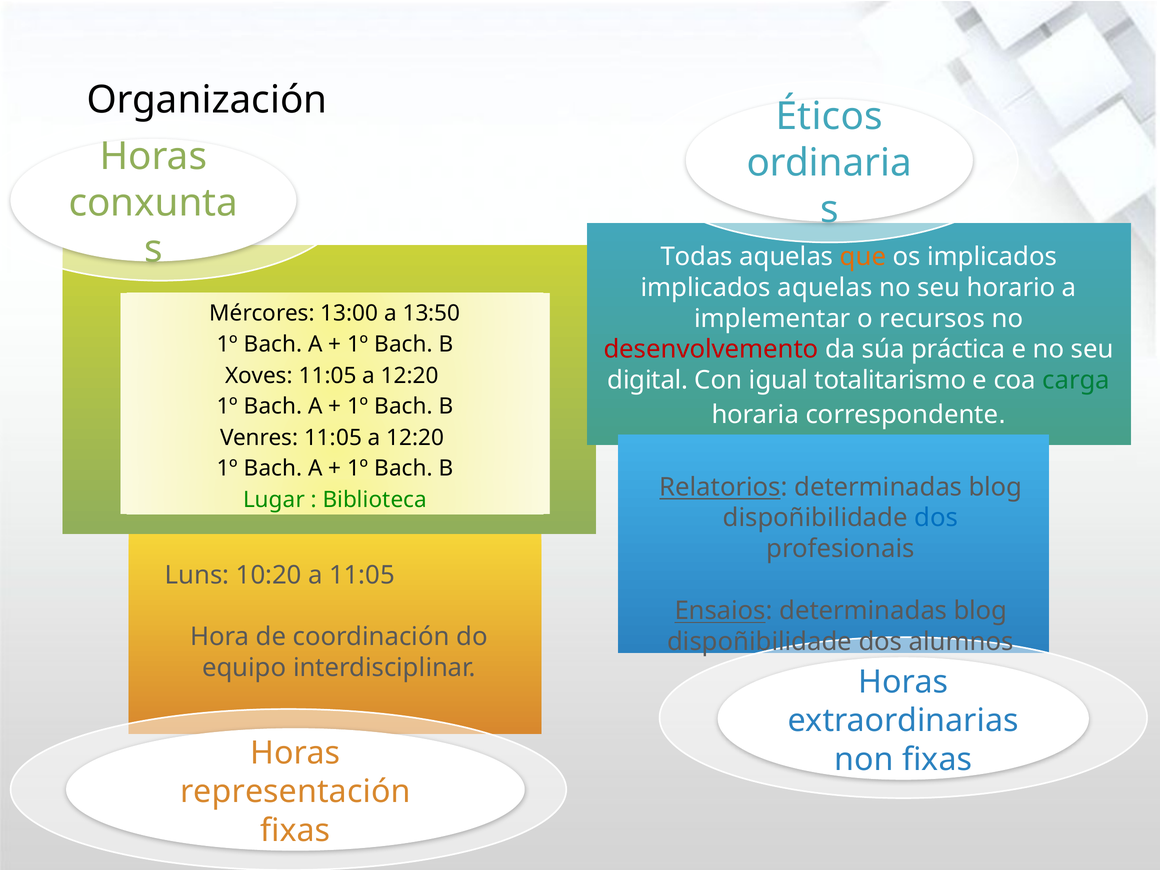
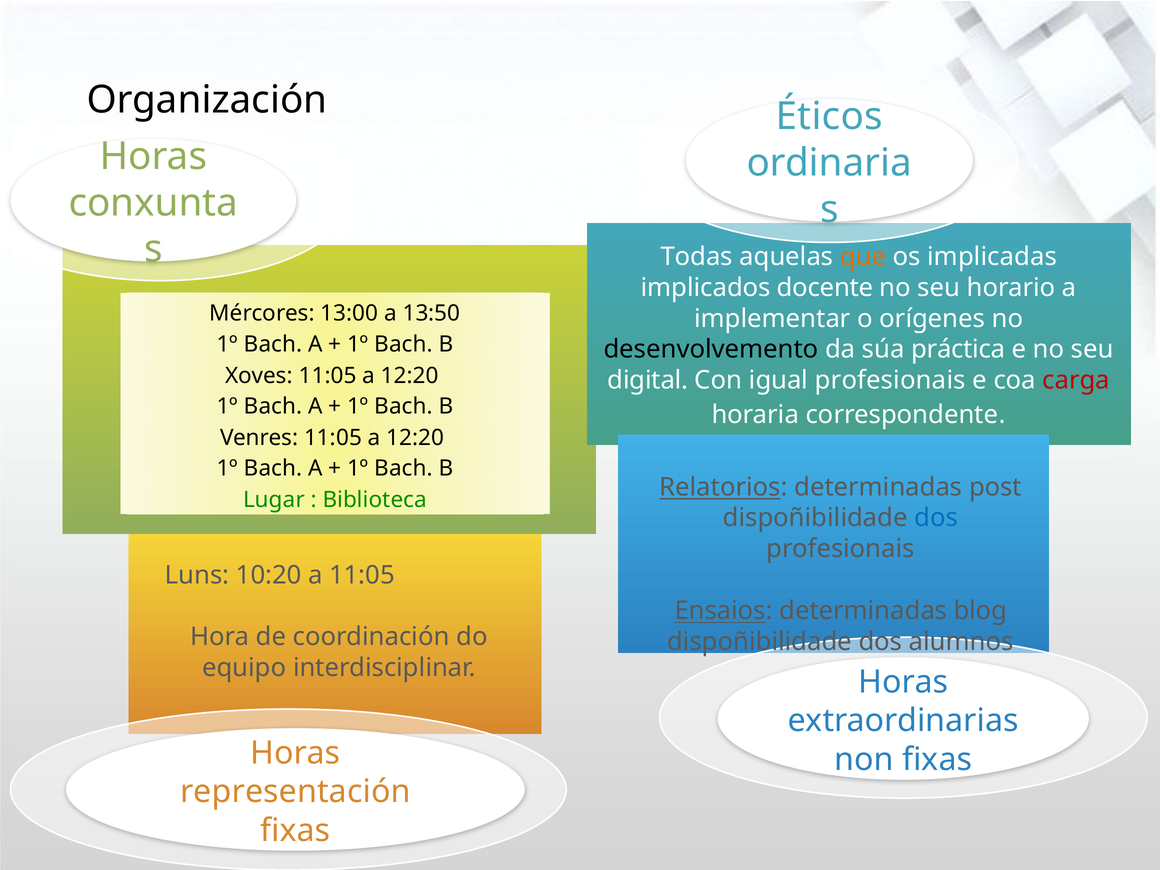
os implicados: implicados -> implicadas
implicados aquelas: aquelas -> docente
recursos: recursos -> orígenes
desenvolvemento colour: red -> black
igual totalitarismo: totalitarismo -> profesionais
carga colour: green -> red
Relatorios determinadas blog: blog -> post
